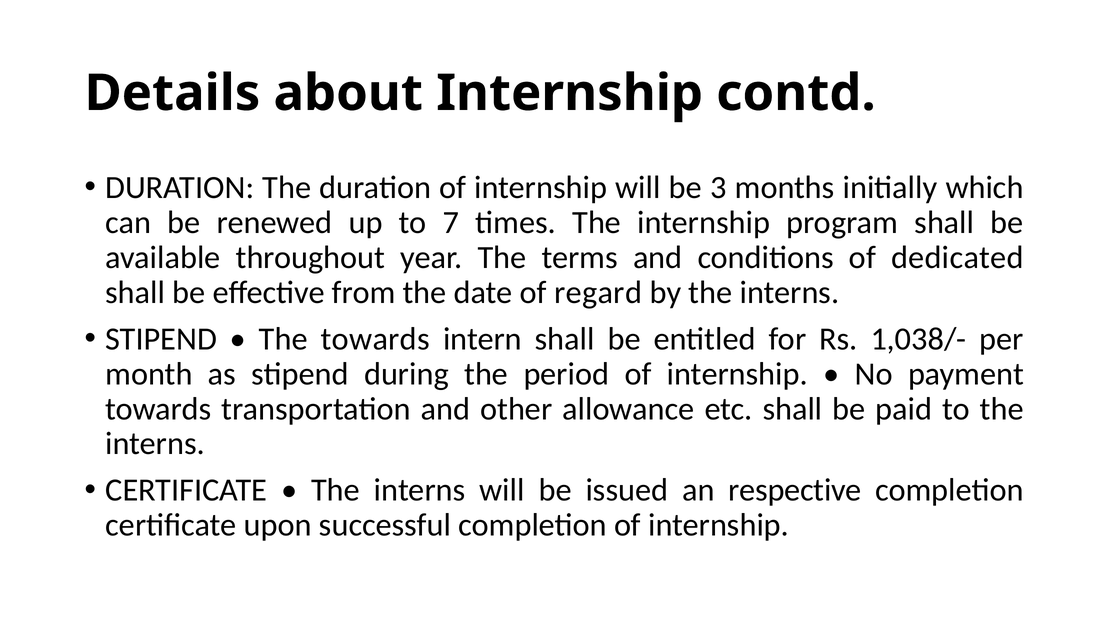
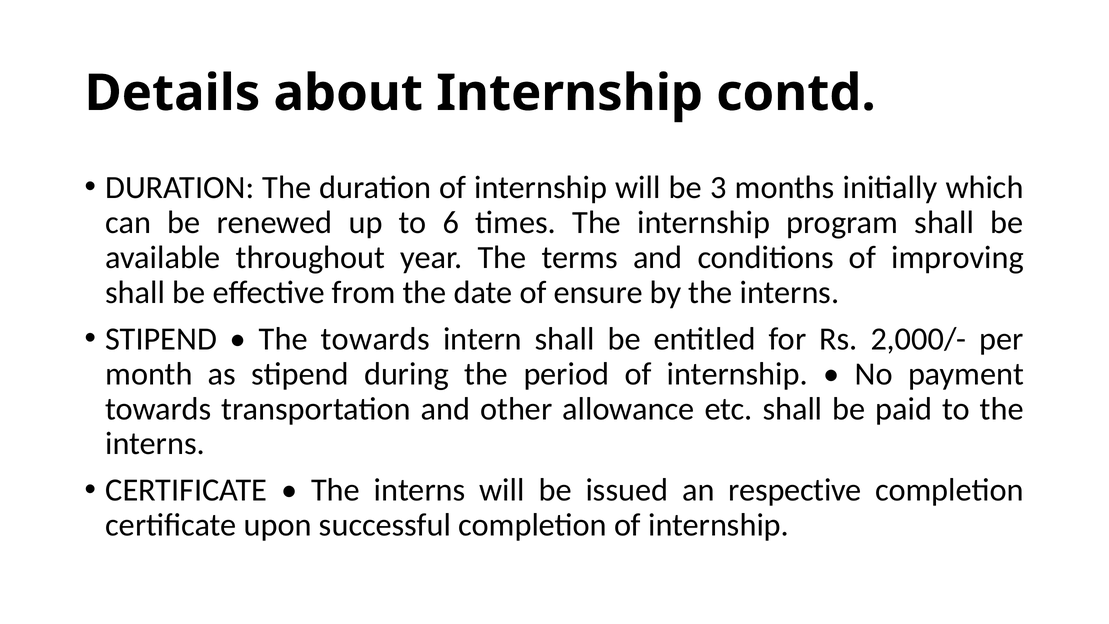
7: 7 -> 6
dedicated: dedicated -> improving
regard: regard -> ensure
1,038/-: 1,038/- -> 2,000/-
